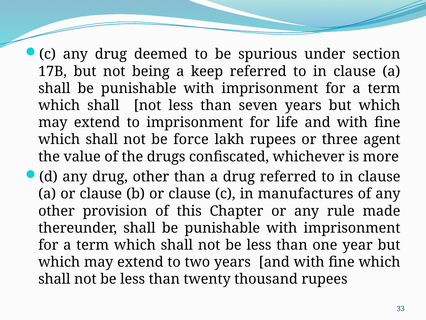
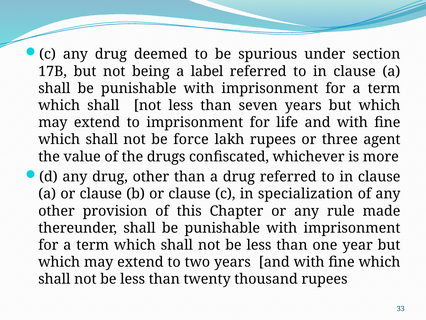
keep: keep -> label
manufactures: manufactures -> specialization
